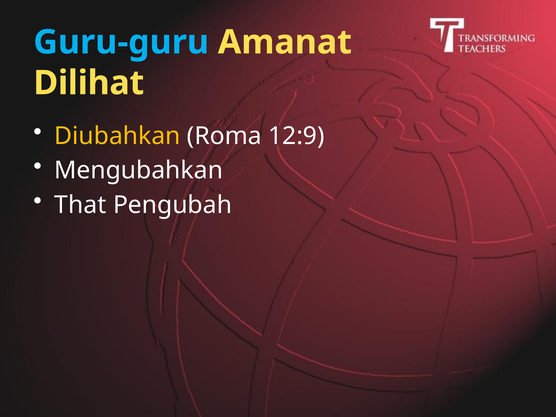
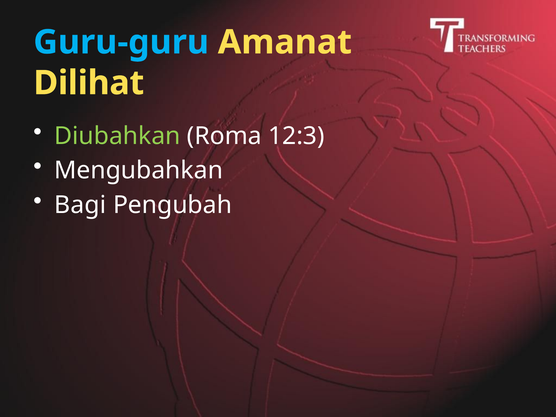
Diubahkan colour: yellow -> light green
12:9: 12:9 -> 12:3
That: That -> Bagi
